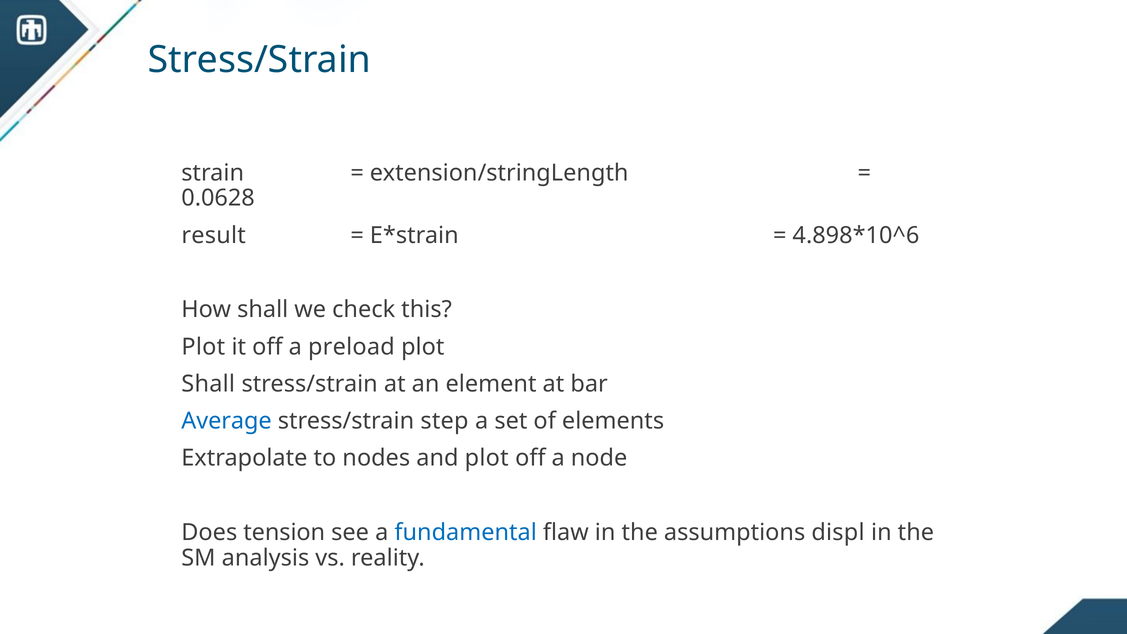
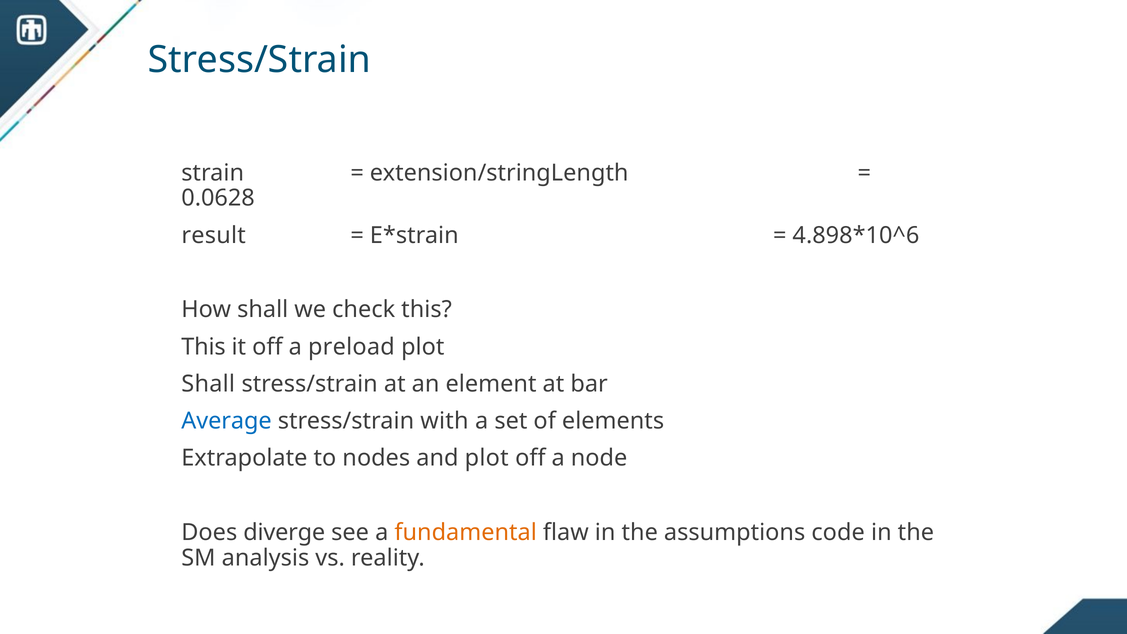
Plot at (203, 347): Plot -> This
step: step -> with
tension: tension -> diverge
fundamental colour: blue -> orange
displ: displ -> code
